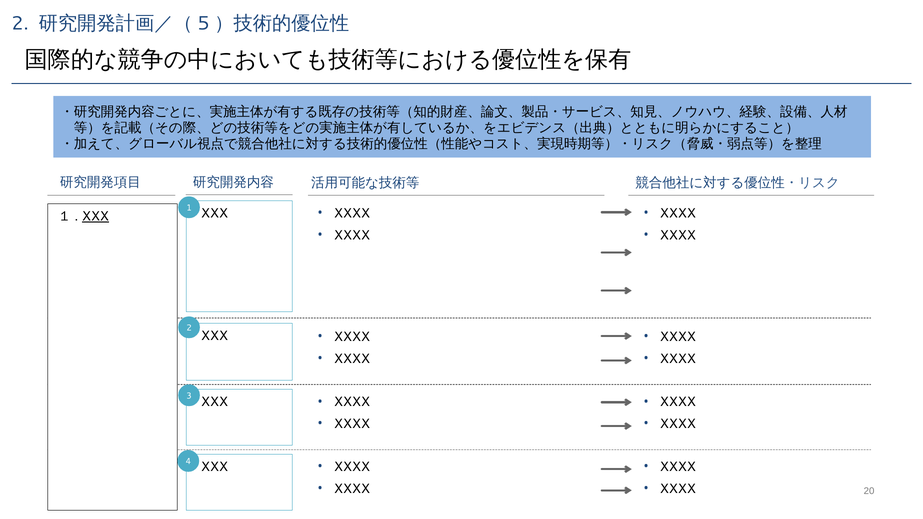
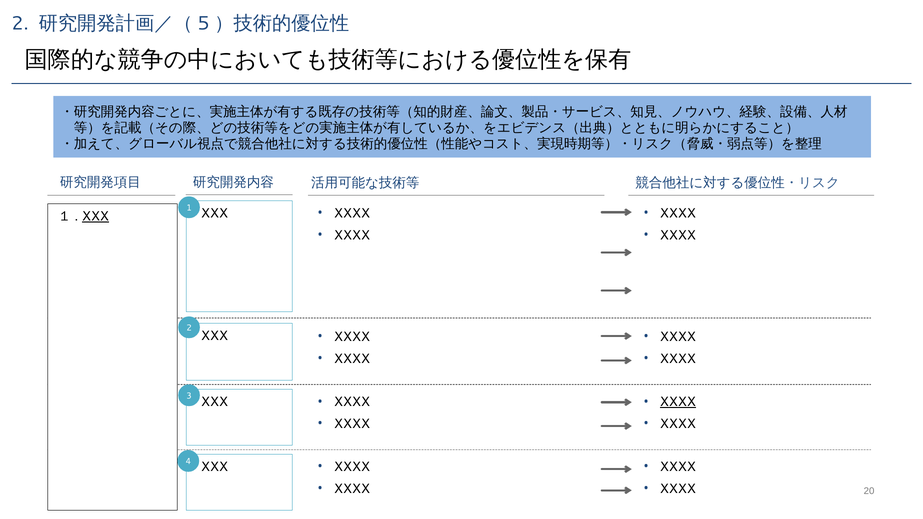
XXXX at (678, 402) underline: none -> present
